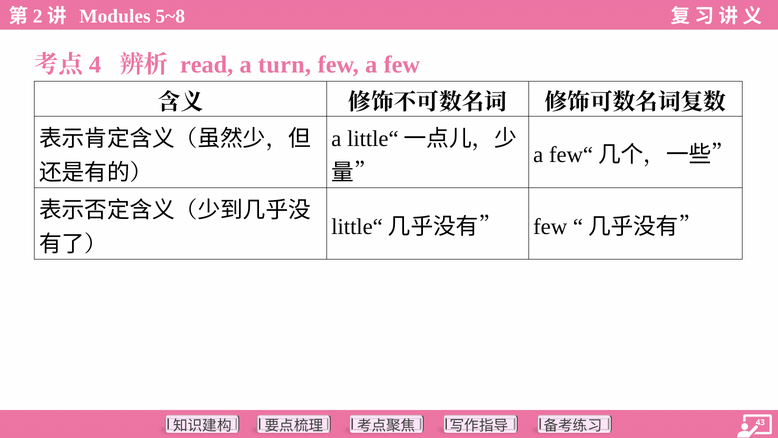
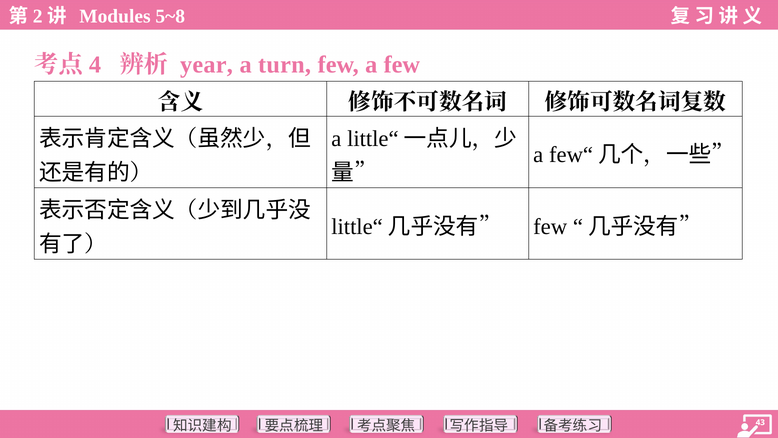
read: read -> year
